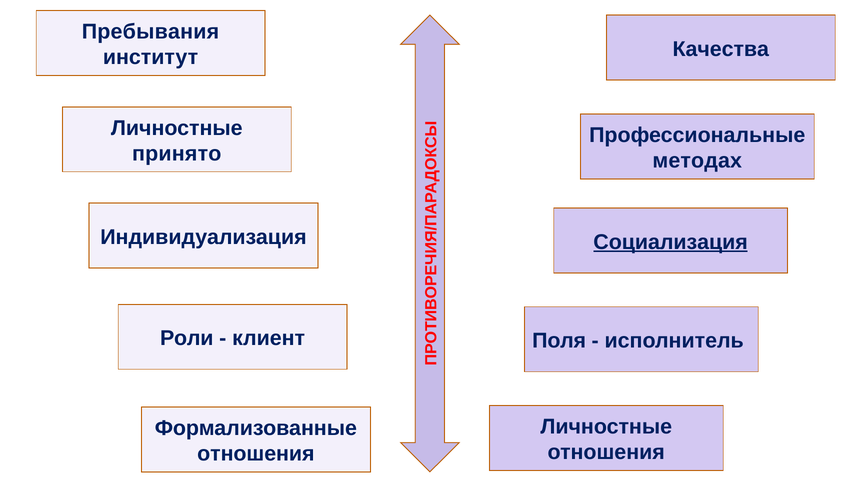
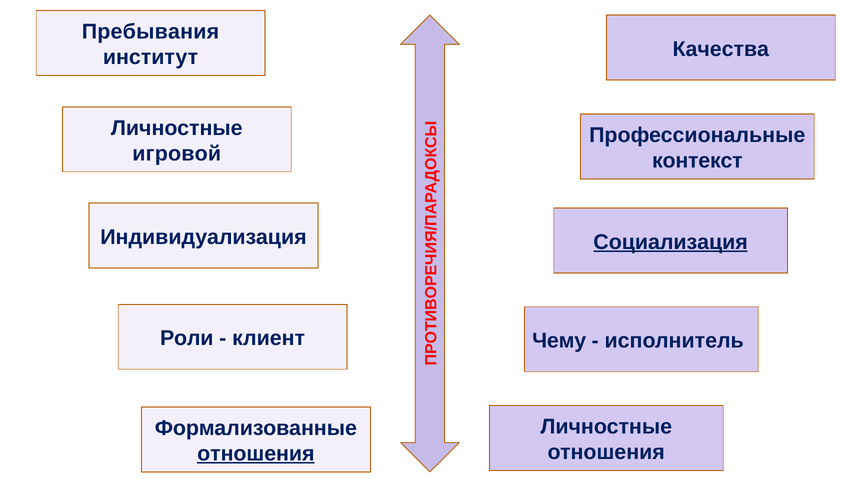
принято: принято -> игровой
методах: методах -> контекст
Поля: Поля -> Чему
отношения at (256, 454) underline: none -> present
